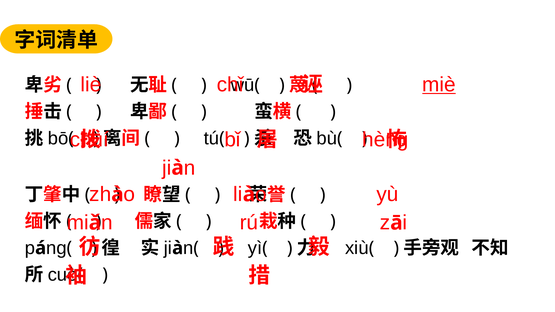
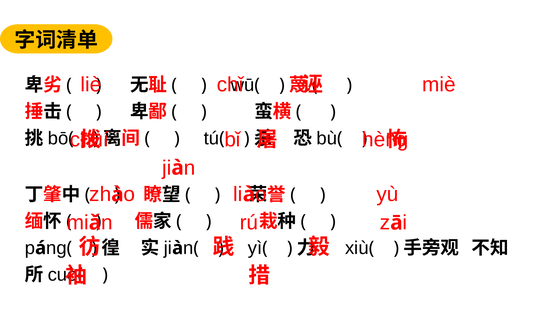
miè underline: present -> none
